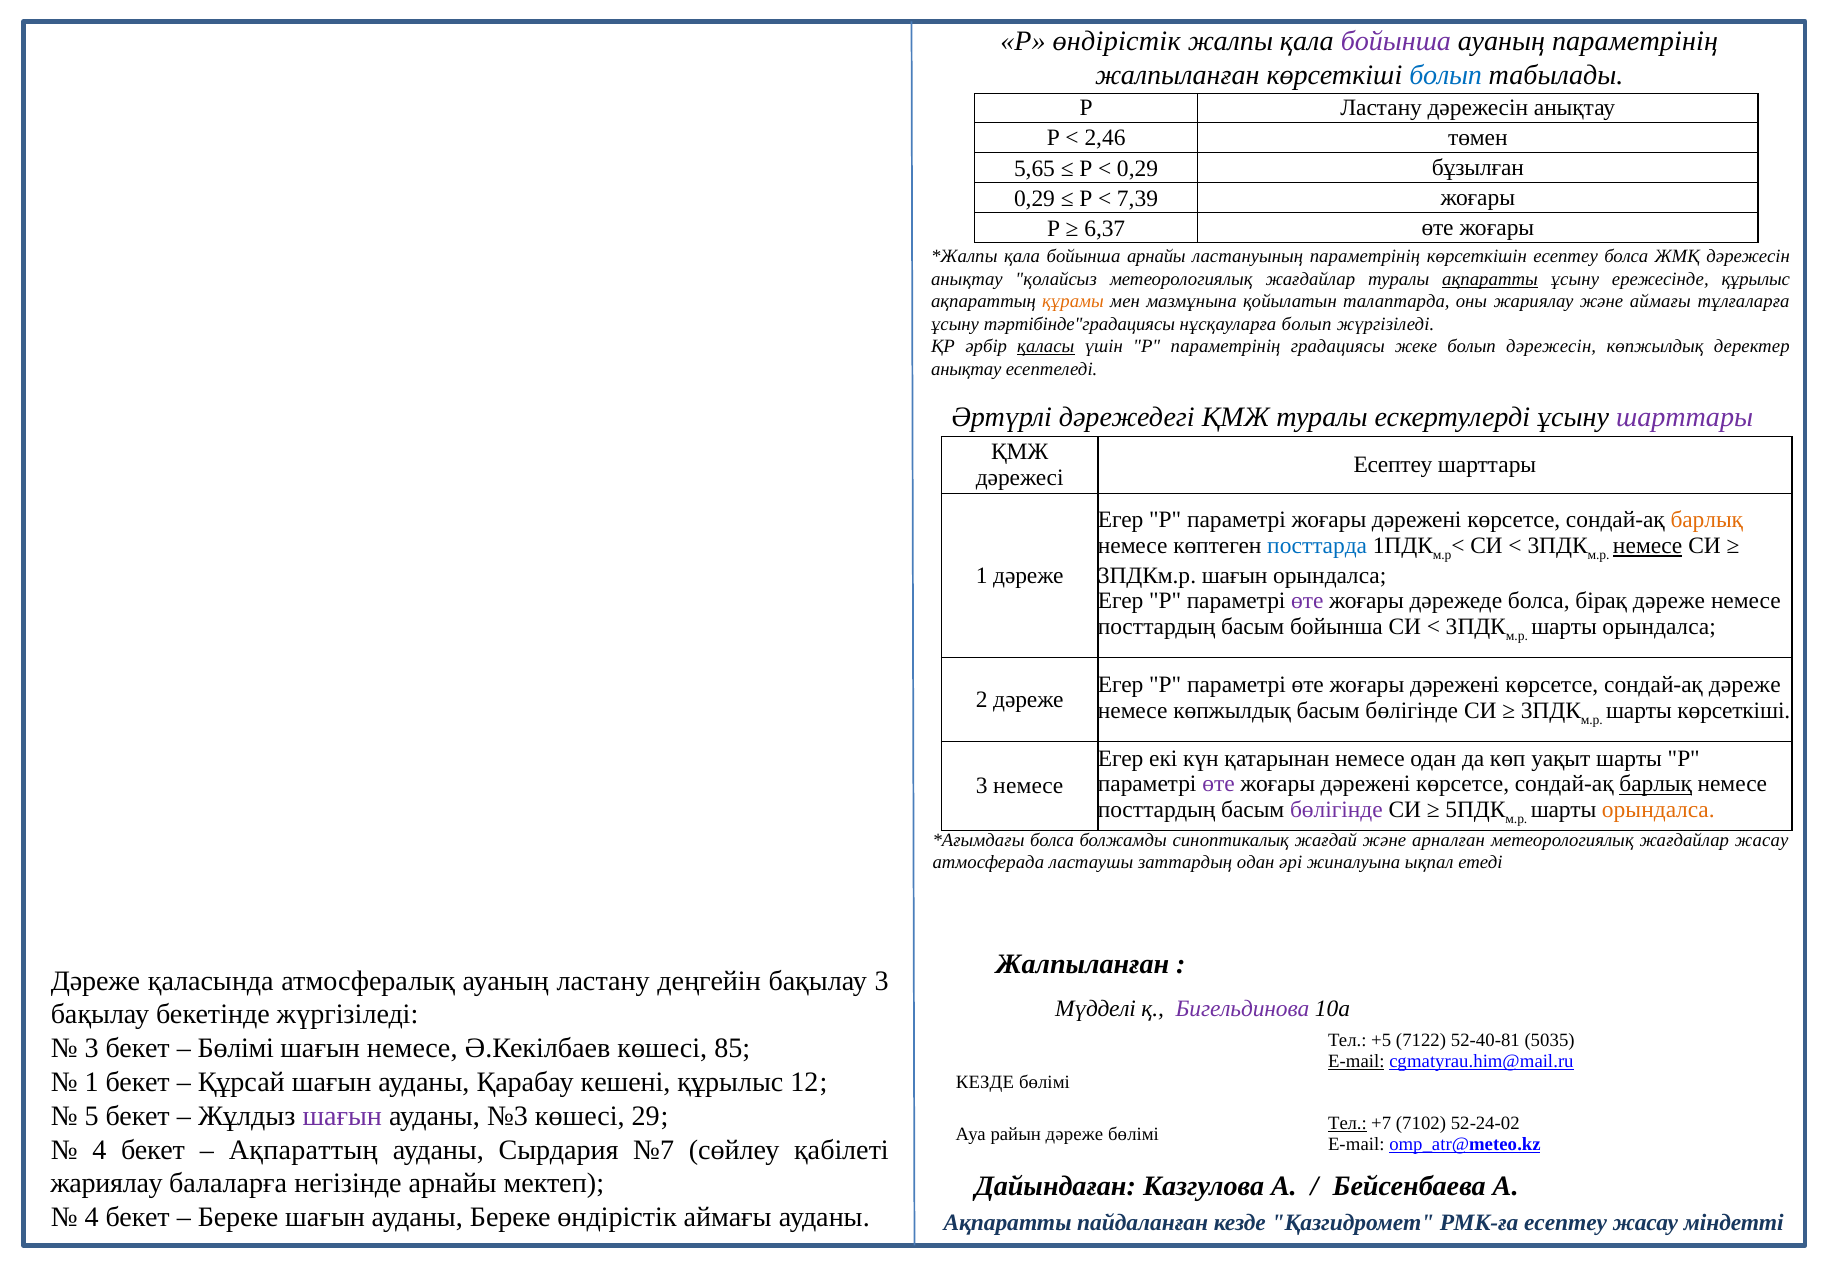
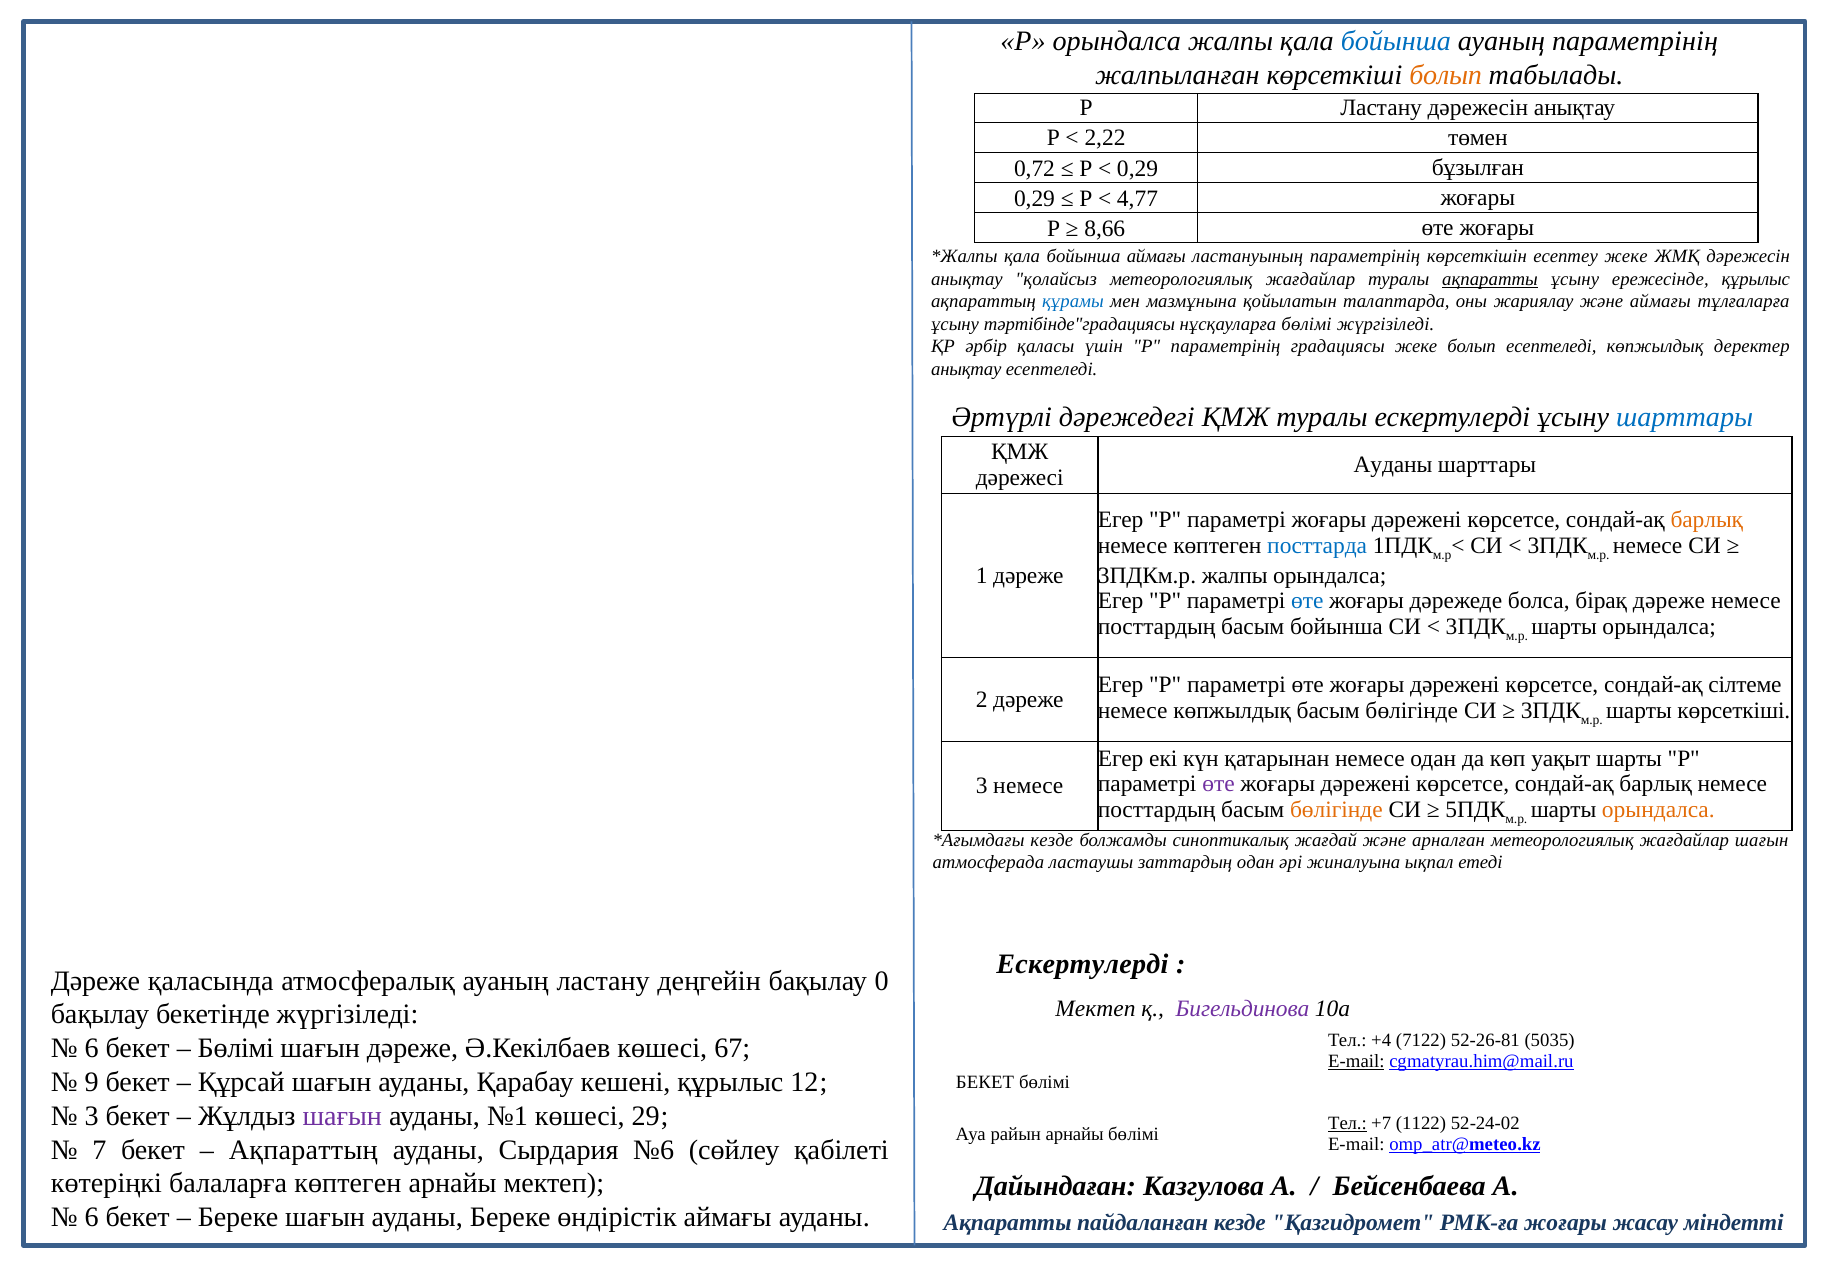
Р өндірістік: өндірістік -> орындалса
бойынша at (1396, 41) colour: purple -> blue
болып at (1446, 75) colour: blue -> orange
2,46: 2,46 -> 2,22
5,65: 5,65 -> 0,72
7,39: 7,39 -> 4,77
6,37: 6,37 -> 8,66
бойынша арнайы: арнайы -> аймағы
есептеу болса: болса -> жеке
құрамы colour: orange -> blue
нұсқауларға болып: болып -> бөлімі
қаласы underline: present -> none
болып дәрежесін: дәрежесін -> есептеледі
шарттары at (1685, 417) colour: purple -> blue
Есептеу at (1393, 465): Есептеу -> Ауданы
немесе at (1648, 545) underline: present -> none
3ПДКм.р шағын: шағын -> жалпы
өте at (1307, 601) colour: purple -> blue
сондай-ақ дәреже: дәреже -> сілтеме
барлық at (1656, 784) underline: present -> none
бөлігінде at (1336, 810) colour: purple -> orange
болса at (1052, 840): болса -> кезде
жағдайлар жасау: жасау -> шағын
Жалпыланған at (1083, 964): Жалпыланған -> Ескертулерді
бақылау 3: 3 -> 0
Мүдделі at (1096, 1008): Мүдделі -> Мектеп
+5: +5 -> +4
52-40-81: 52-40-81 -> 52-26-81
3 at (92, 1048): 3 -> 6
шағын немесе: немесе -> дәреже
85: 85 -> 67
1 at (92, 1082): 1 -> 9
КЕЗДЕ at (985, 1081): КЕЗДЕ -> БЕКЕТ
5 at (92, 1115): 5 -> 3
№3: №3 -> №1
7102: 7102 -> 1122
райын дәреже: дәреже -> арнайы
4 at (99, 1149): 4 -> 7
№7: №7 -> №6
жариялау at (107, 1183): жариялау -> көтеріңкі
балаларға негізінде: негізінде -> көптеген
4 at (92, 1217): 4 -> 6
РМК-ға есептеу: есептеу -> жоғары
